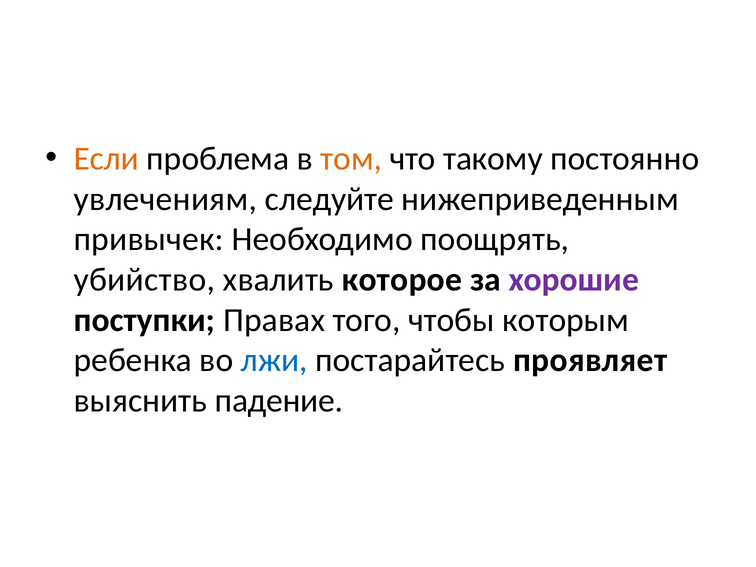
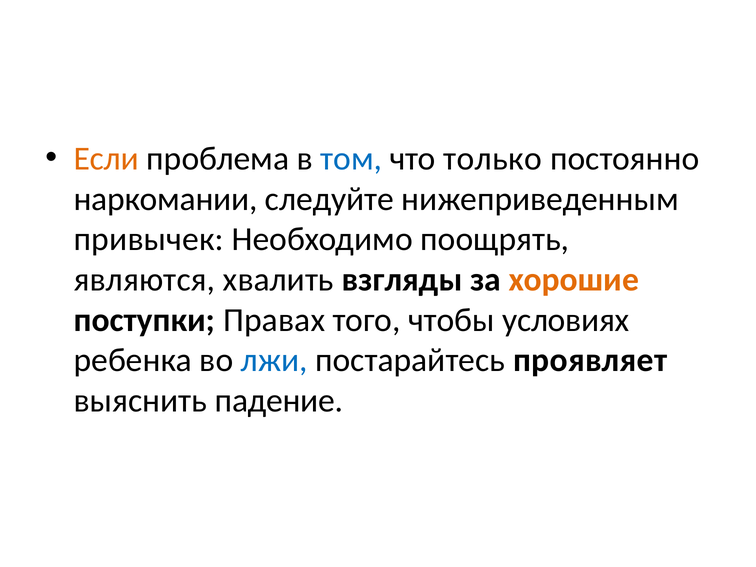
том colour: orange -> blue
такому: такому -> только
увлечениям: увлечениям -> наркомании
убийство: убийство -> являются
которое: которое -> взгляды
хорошие colour: purple -> orange
которым: которым -> условиях
